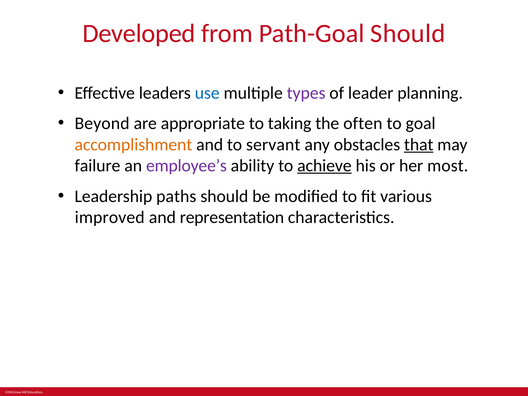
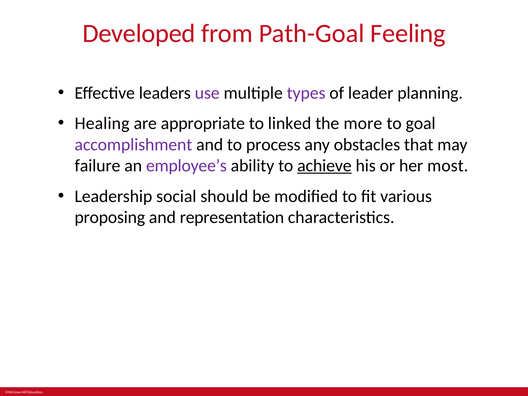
Path-Goal Should: Should -> Feeling
use colour: blue -> purple
Beyond: Beyond -> Healing
taking: taking -> linked
often: often -> more
accomplishment colour: orange -> purple
servant: servant -> process
that underline: present -> none
paths: paths -> social
improved: improved -> proposing
